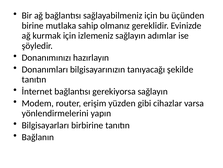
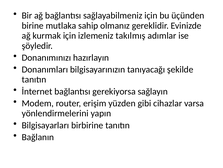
izlemeniz sağlayın: sağlayın -> takılmış
